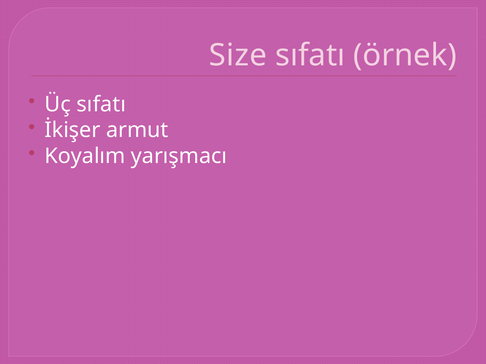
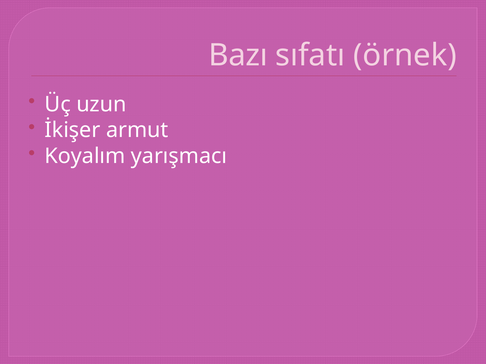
Size: Size -> Bazı
Üç sıfatı: sıfatı -> uzun
